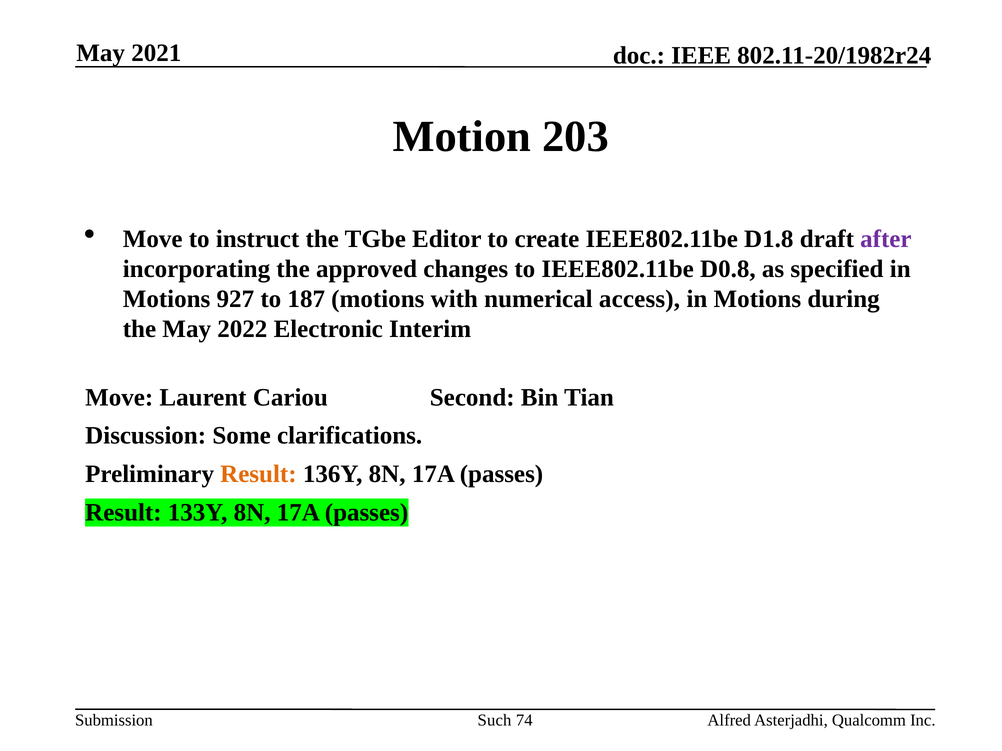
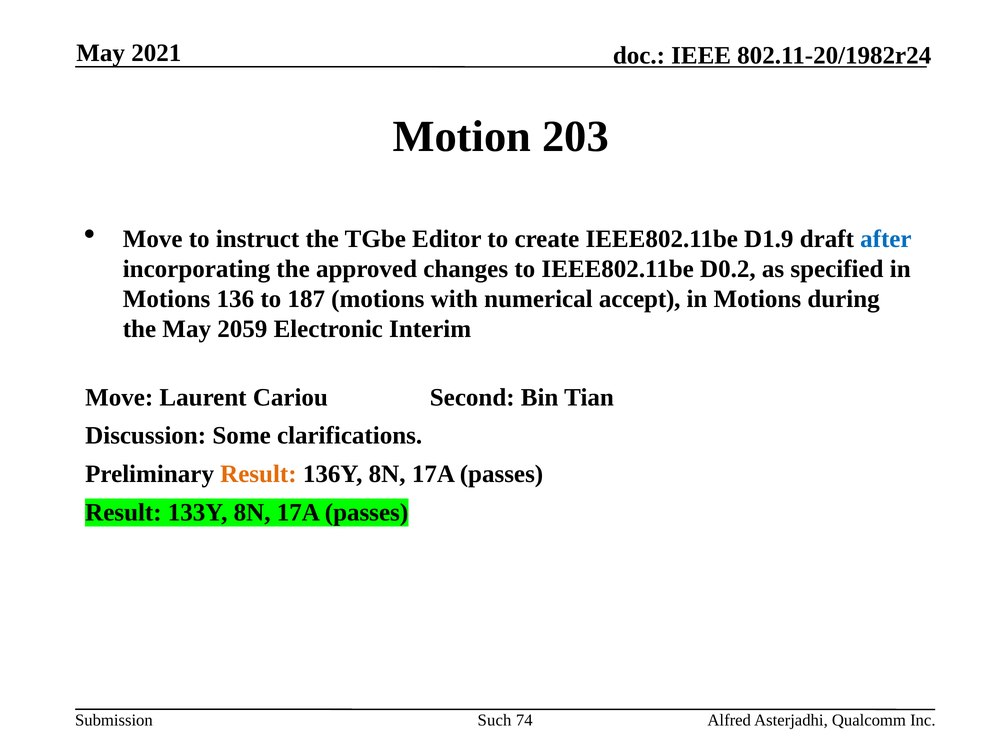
D1.8: D1.8 -> D1.9
after colour: purple -> blue
D0.8: D0.8 -> D0.2
927: 927 -> 136
access: access -> accept
2022: 2022 -> 2059
